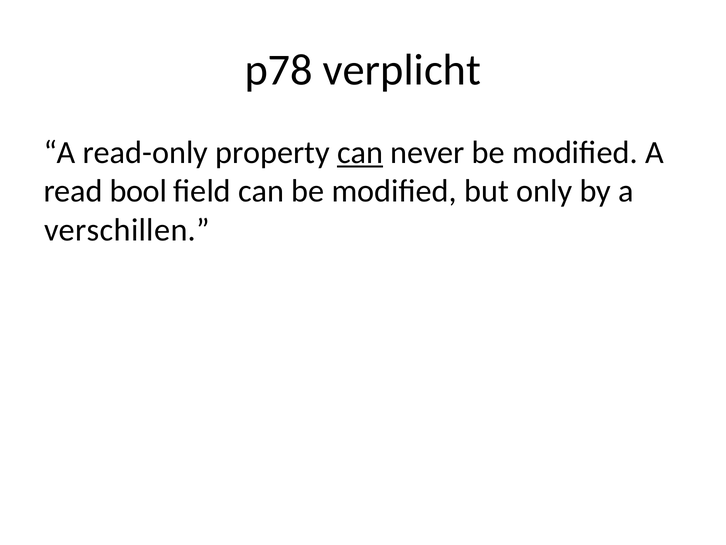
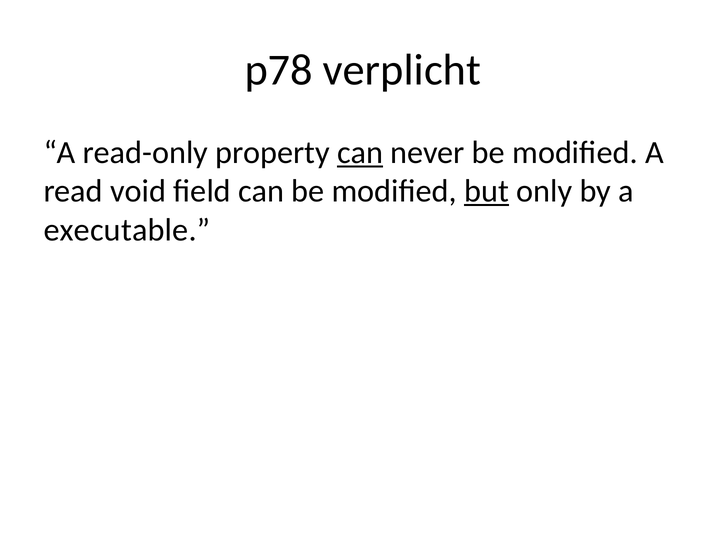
bool: bool -> void
but underline: none -> present
verschillen: verschillen -> executable
